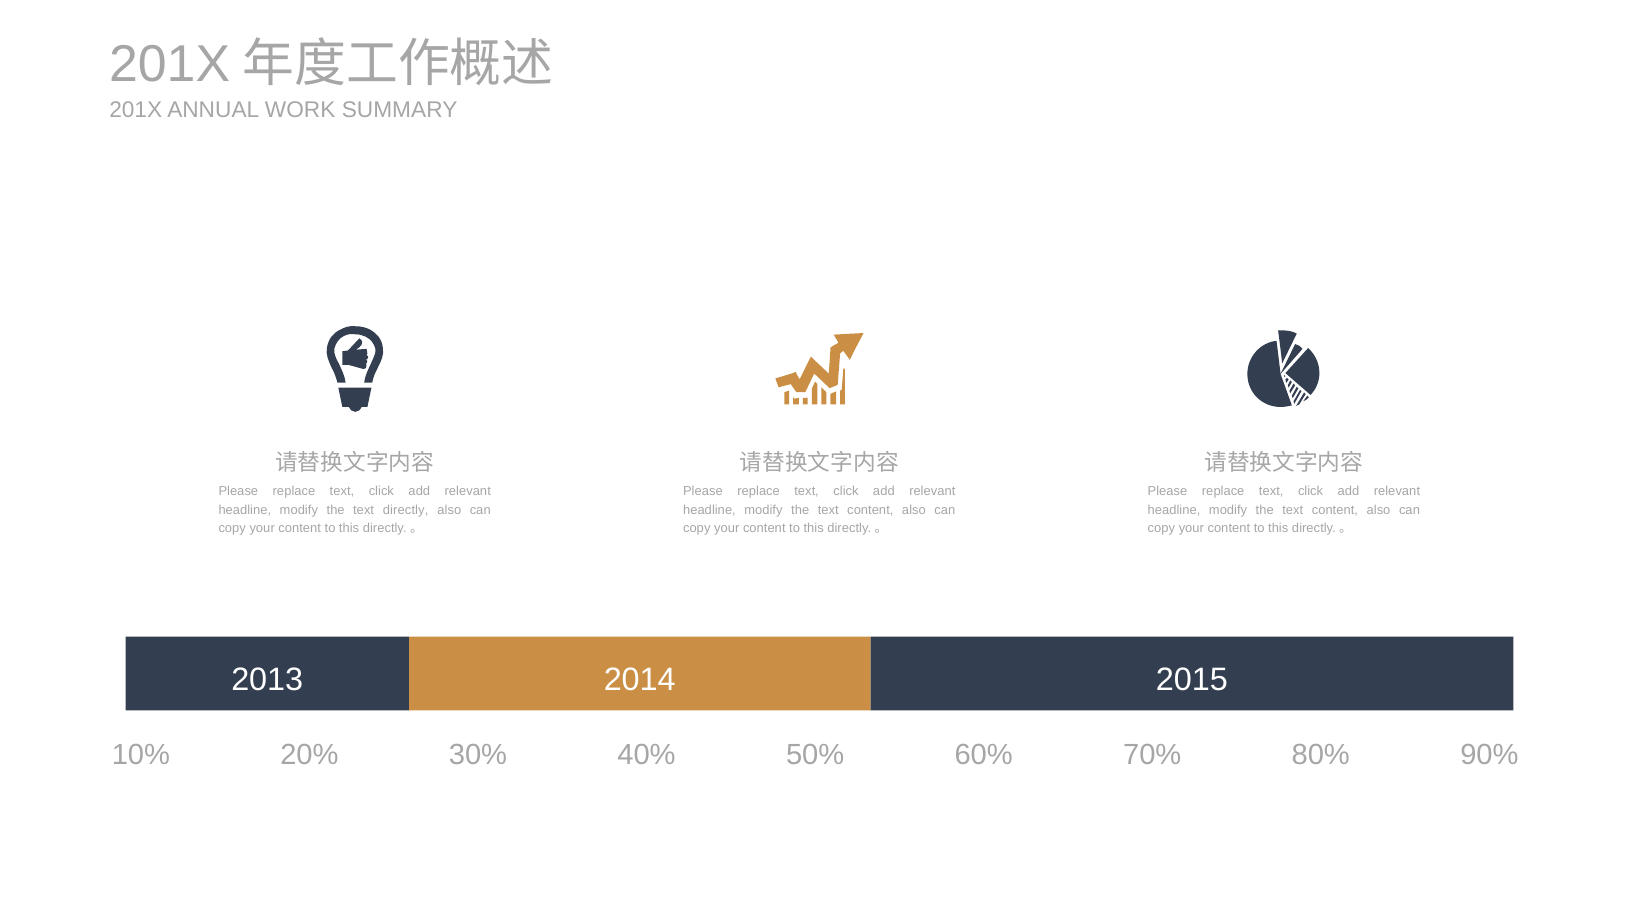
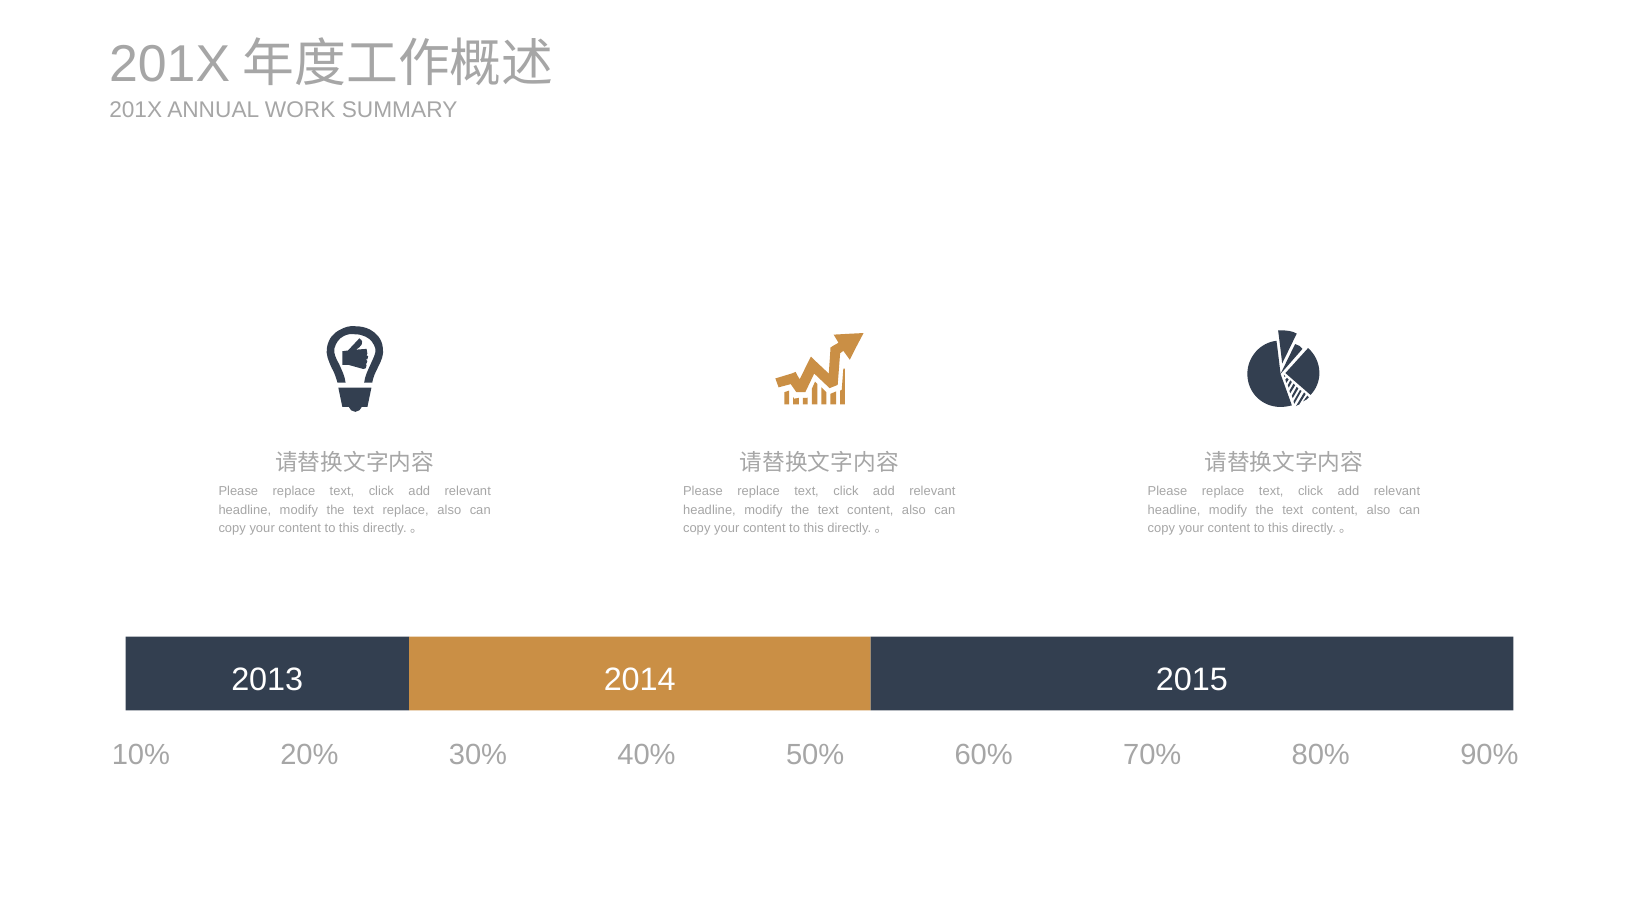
text directly: directly -> replace
